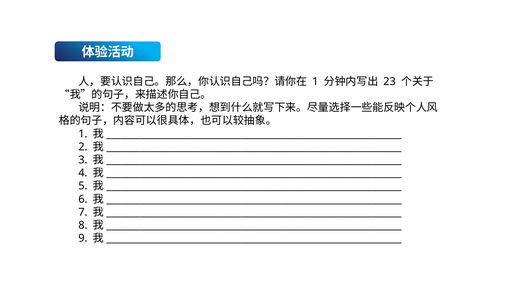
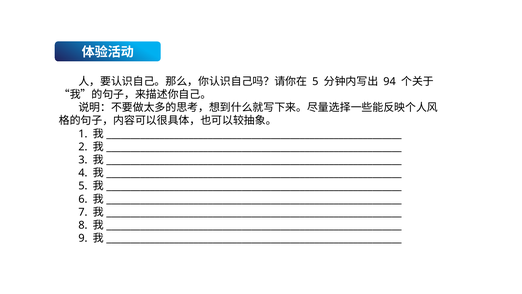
1 at (315, 81): 1 -> 5
23: 23 -> 94
